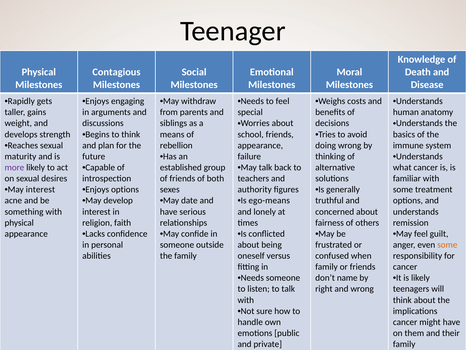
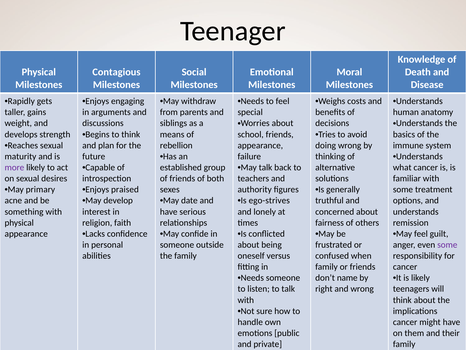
May interest: interest -> primary
Enjoys options: options -> praised
ego-means: ego-means -> ego-strives
some at (447, 244) colour: orange -> purple
